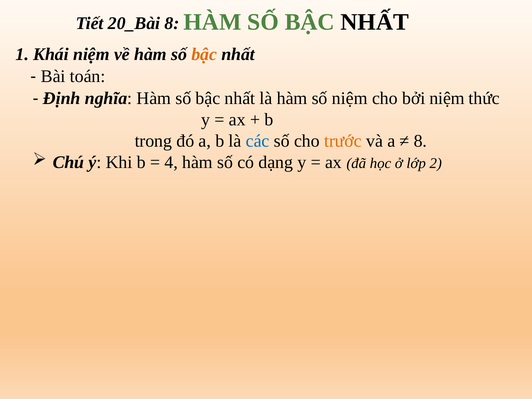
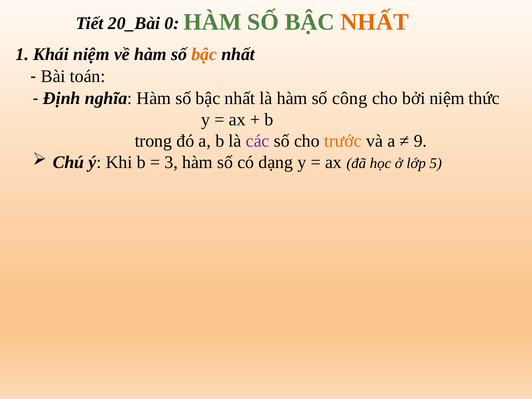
20_Bài 8: 8 -> 0
NHẤT at (375, 22) colour: black -> orange
số niệm: niệm -> công
các colour: blue -> purple
8 at (420, 141): 8 -> 9
4: 4 -> 3
2: 2 -> 5
